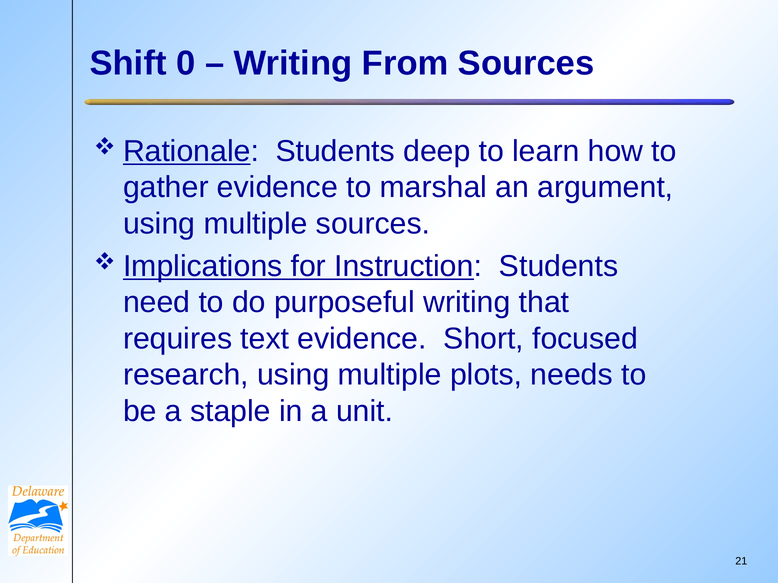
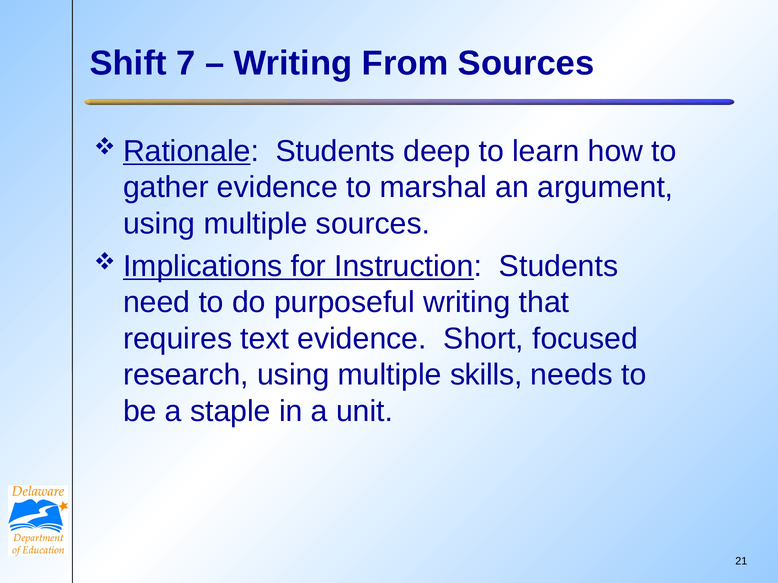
0: 0 -> 7
plots: plots -> skills
